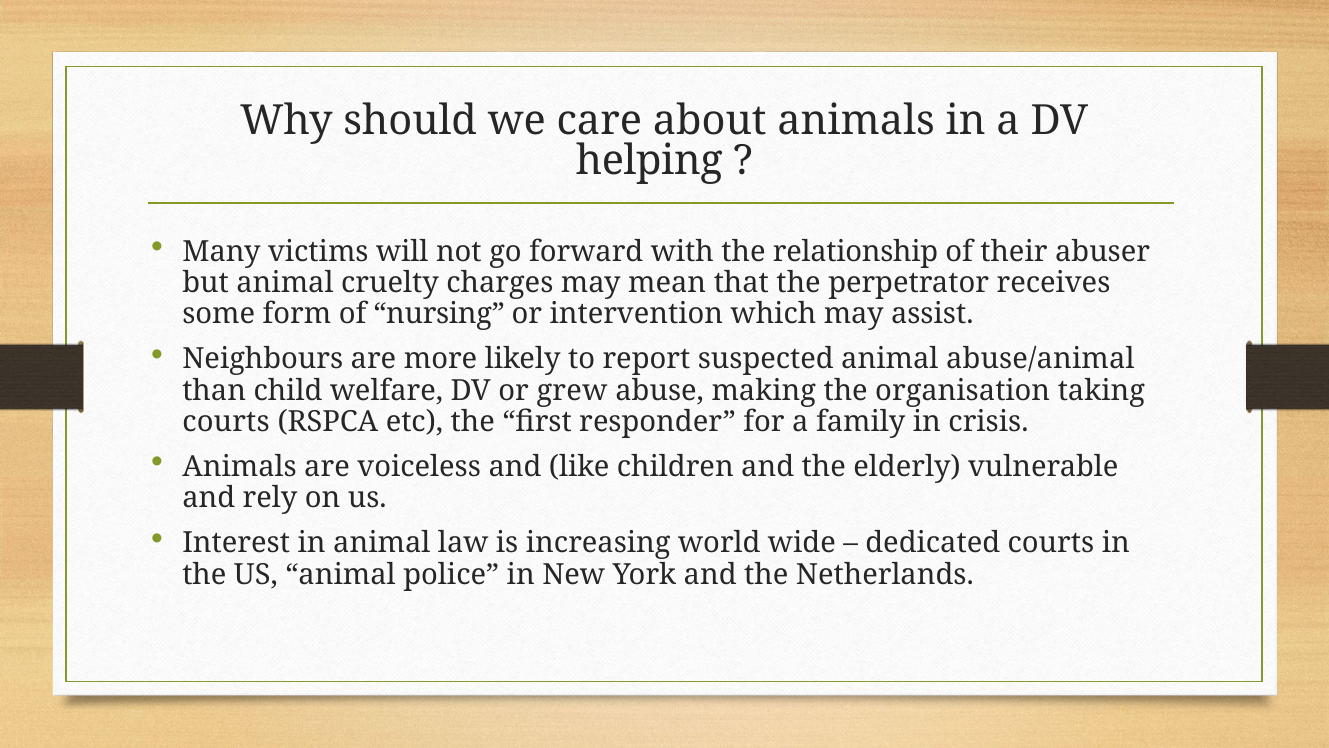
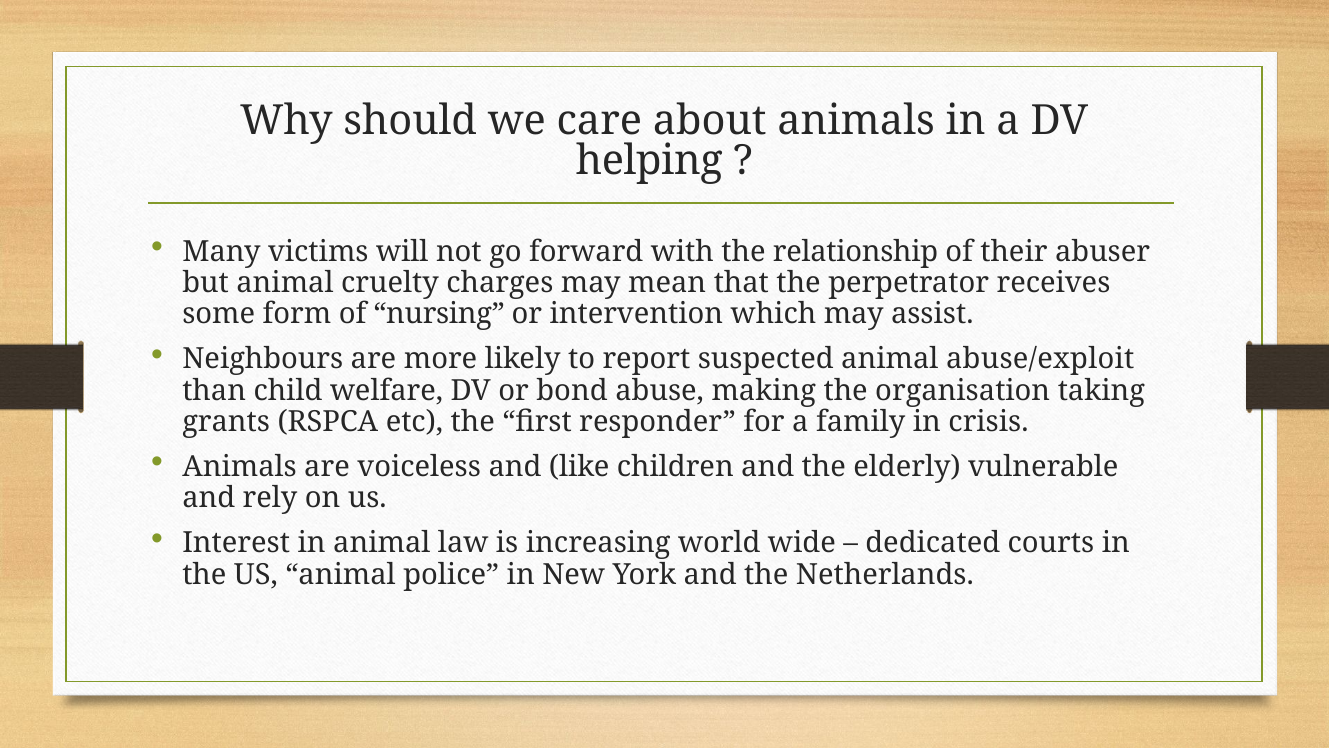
abuse/animal: abuse/animal -> abuse/exploit
grew: grew -> bond
courts at (226, 422): courts -> grants
